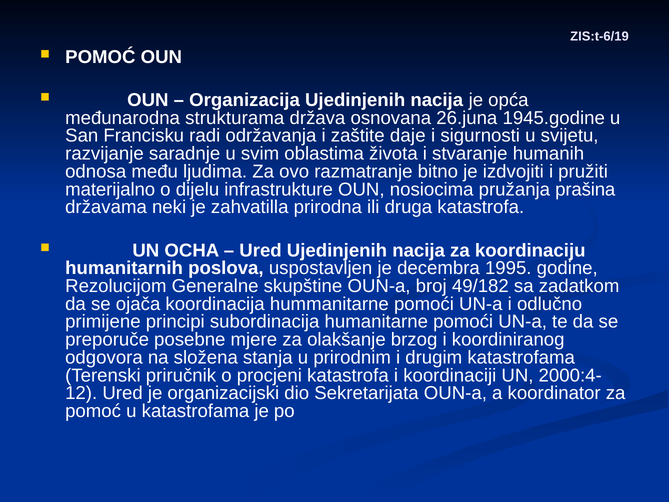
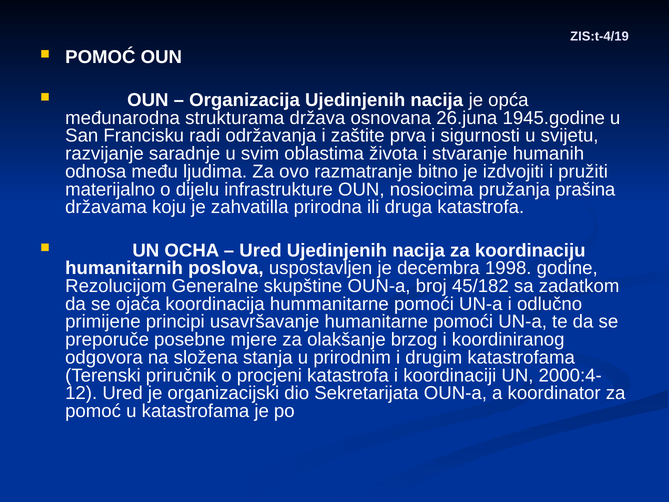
ZIS:t-6/19: ZIS:t-6/19 -> ZIS:t-4/19
daje: daje -> prva
neki: neki -> koju
1995: 1995 -> 1998
49/182: 49/182 -> 45/182
subordinacija: subordinacija -> usavršavanje
